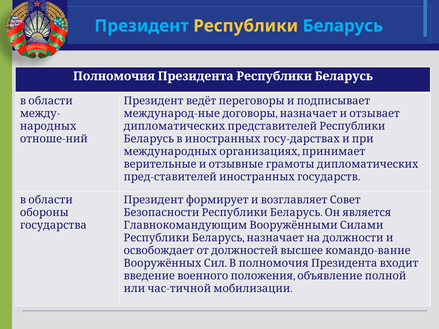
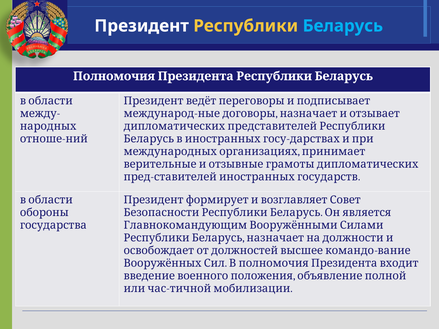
Президент colour: light blue -> white
